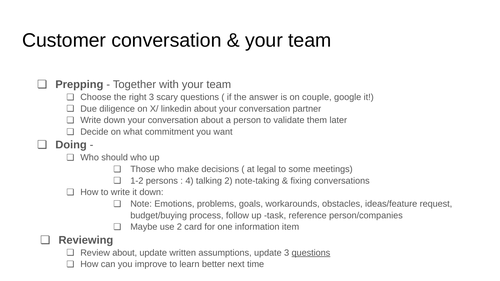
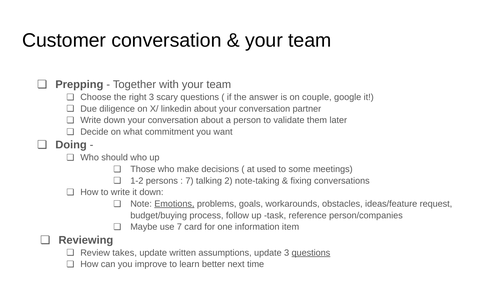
legal: legal -> used
4 at (189, 181): 4 -> 7
Emotions underline: none -> present
use 2: 2 -> 7
Review about: about -> takes
